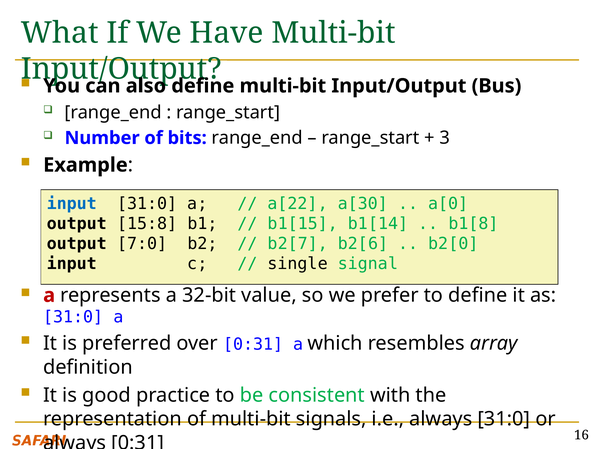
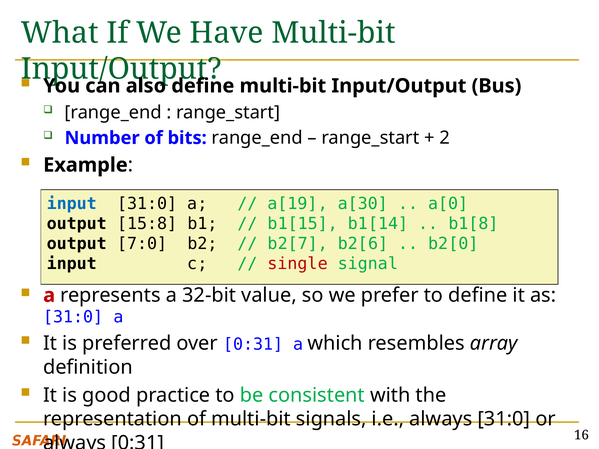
3: 3 -> 2
a[22: a[22 -> a[19
single colour: black -> red
